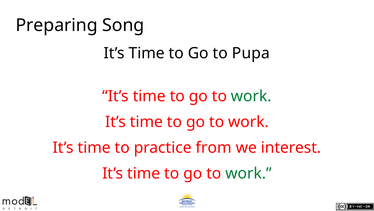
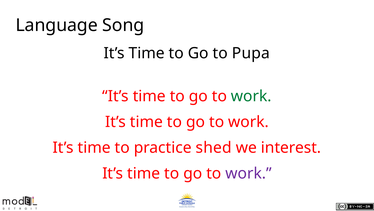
Preparing: Preparing -> Language
from: from -> shed
work at (249, 173) colour: green -> purple
